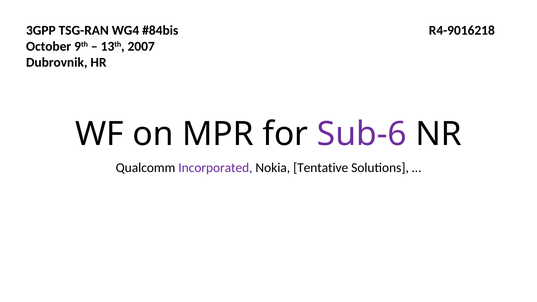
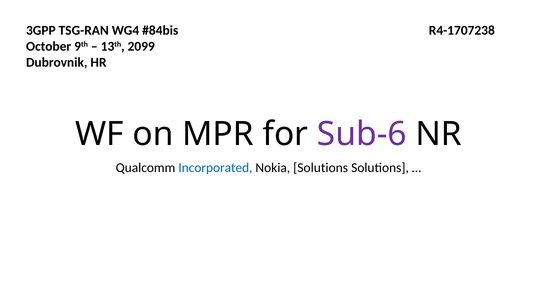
R4-9016218: R4-9016218 -> R4-1707238
2007: 2007 -> 2099
Incorporated colour: purple -> blue
Nokia Tentative: Tentative -> Solutions
